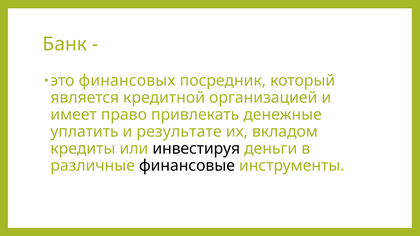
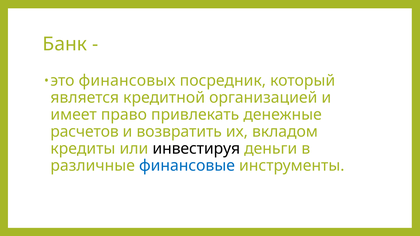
уплатить: уплатить -> расчетов
результате: результате -> возвратить
финансовые colour: black -> blue
